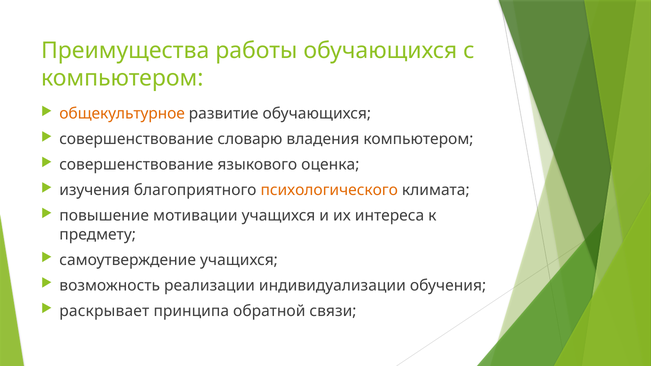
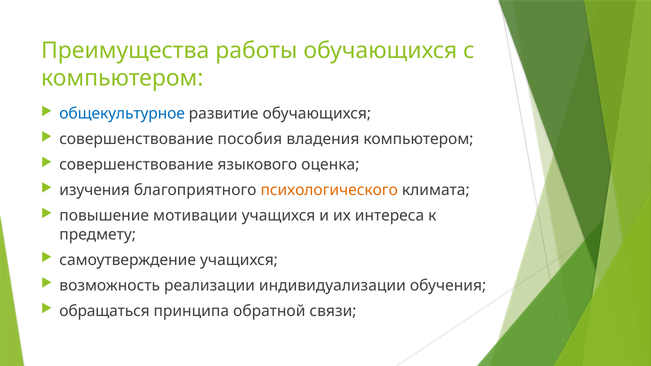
общекультурное colour: orange -> blue
словарю: словарю -> пособия
раскрывает: раскрывает -> обращаться
